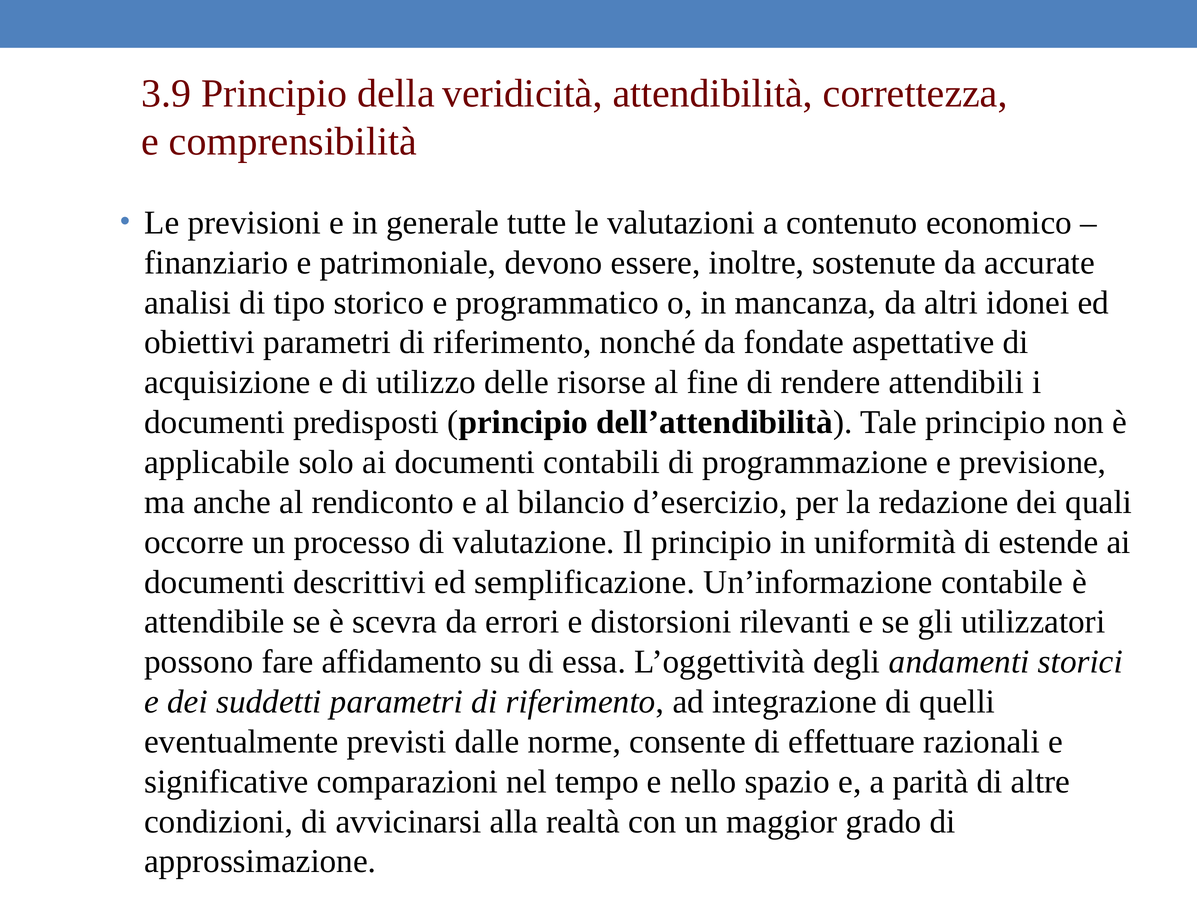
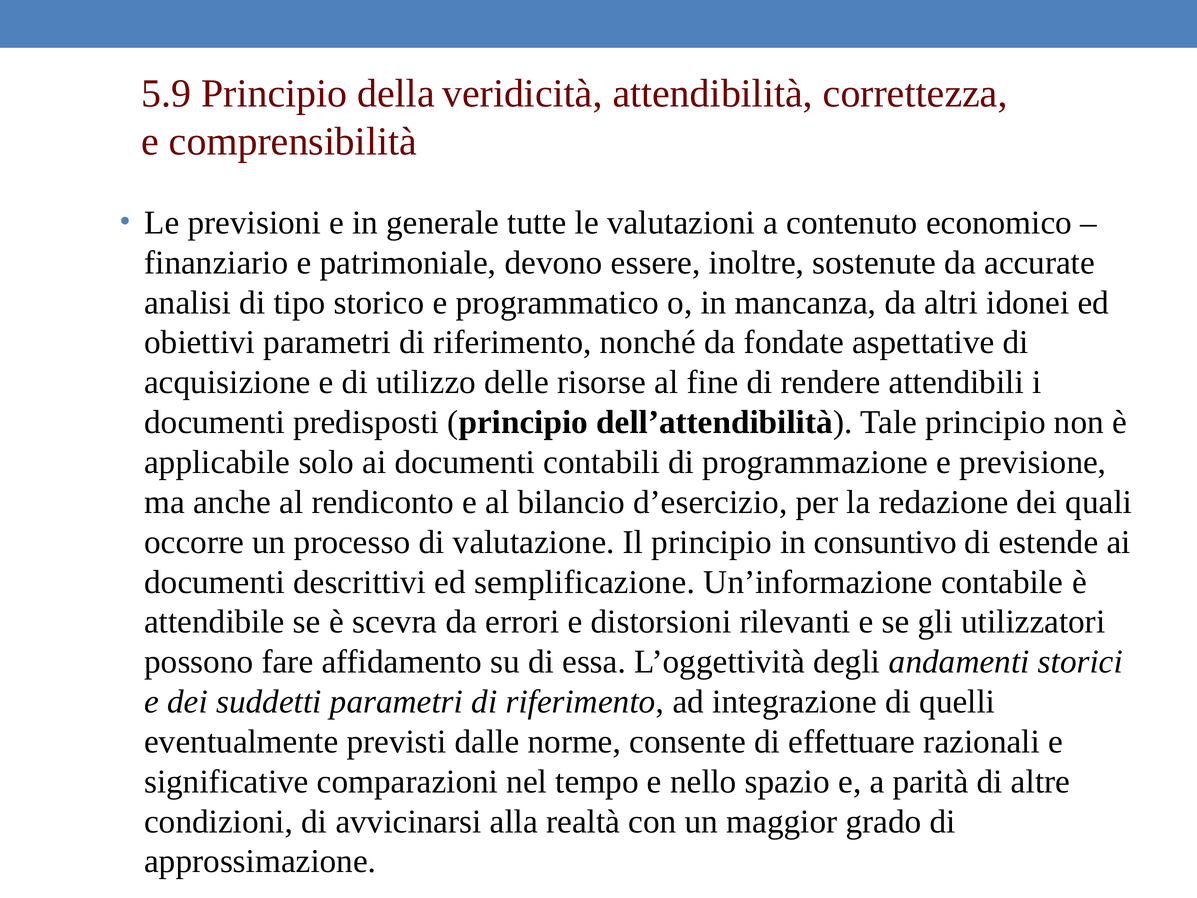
3.9: 3.9 -> 5.9
uniformità: uniformità -> consuntivo
